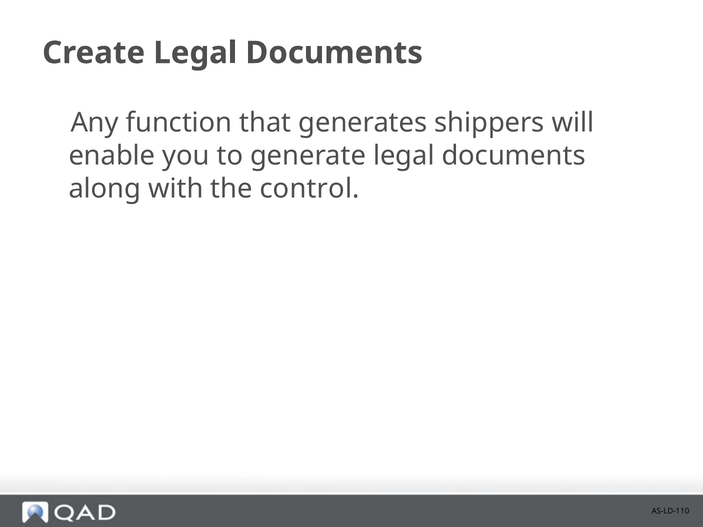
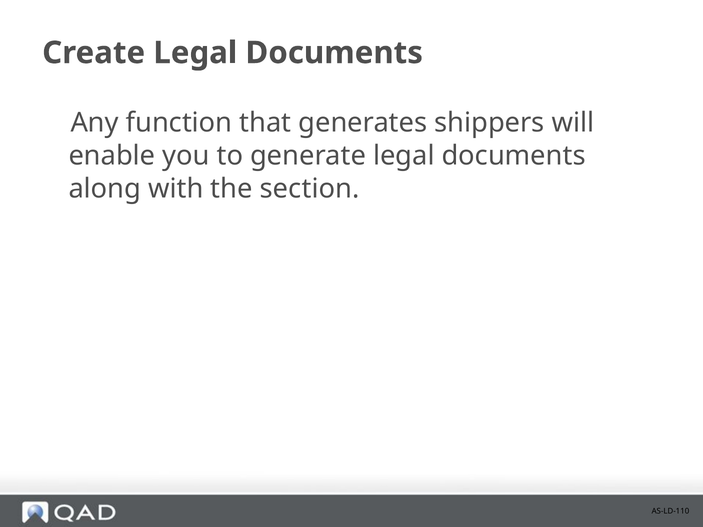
control: control -> section
